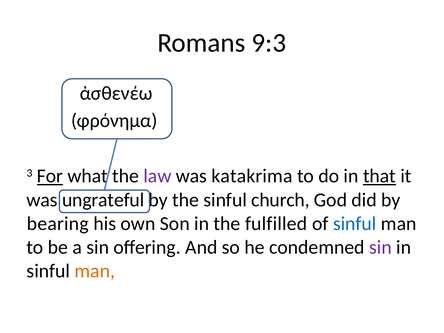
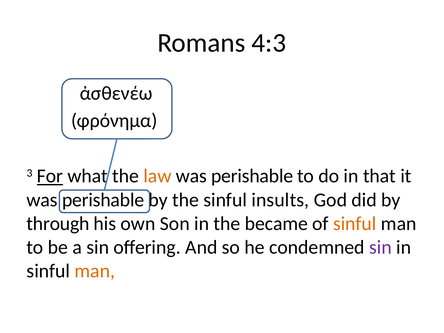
9:3: 9:3 -> 4:3
law colour: purple -> orange
katakrima at (252, 176): katakrima -> perishable
that underline: present -> none
ungrateful at (103, 200): ungrateful -> perishable
church: church -> insults
bearing: bearing -> through
fulfilled: fulfilled -> became
sinful at (355, 224) colour: blue -> orange
